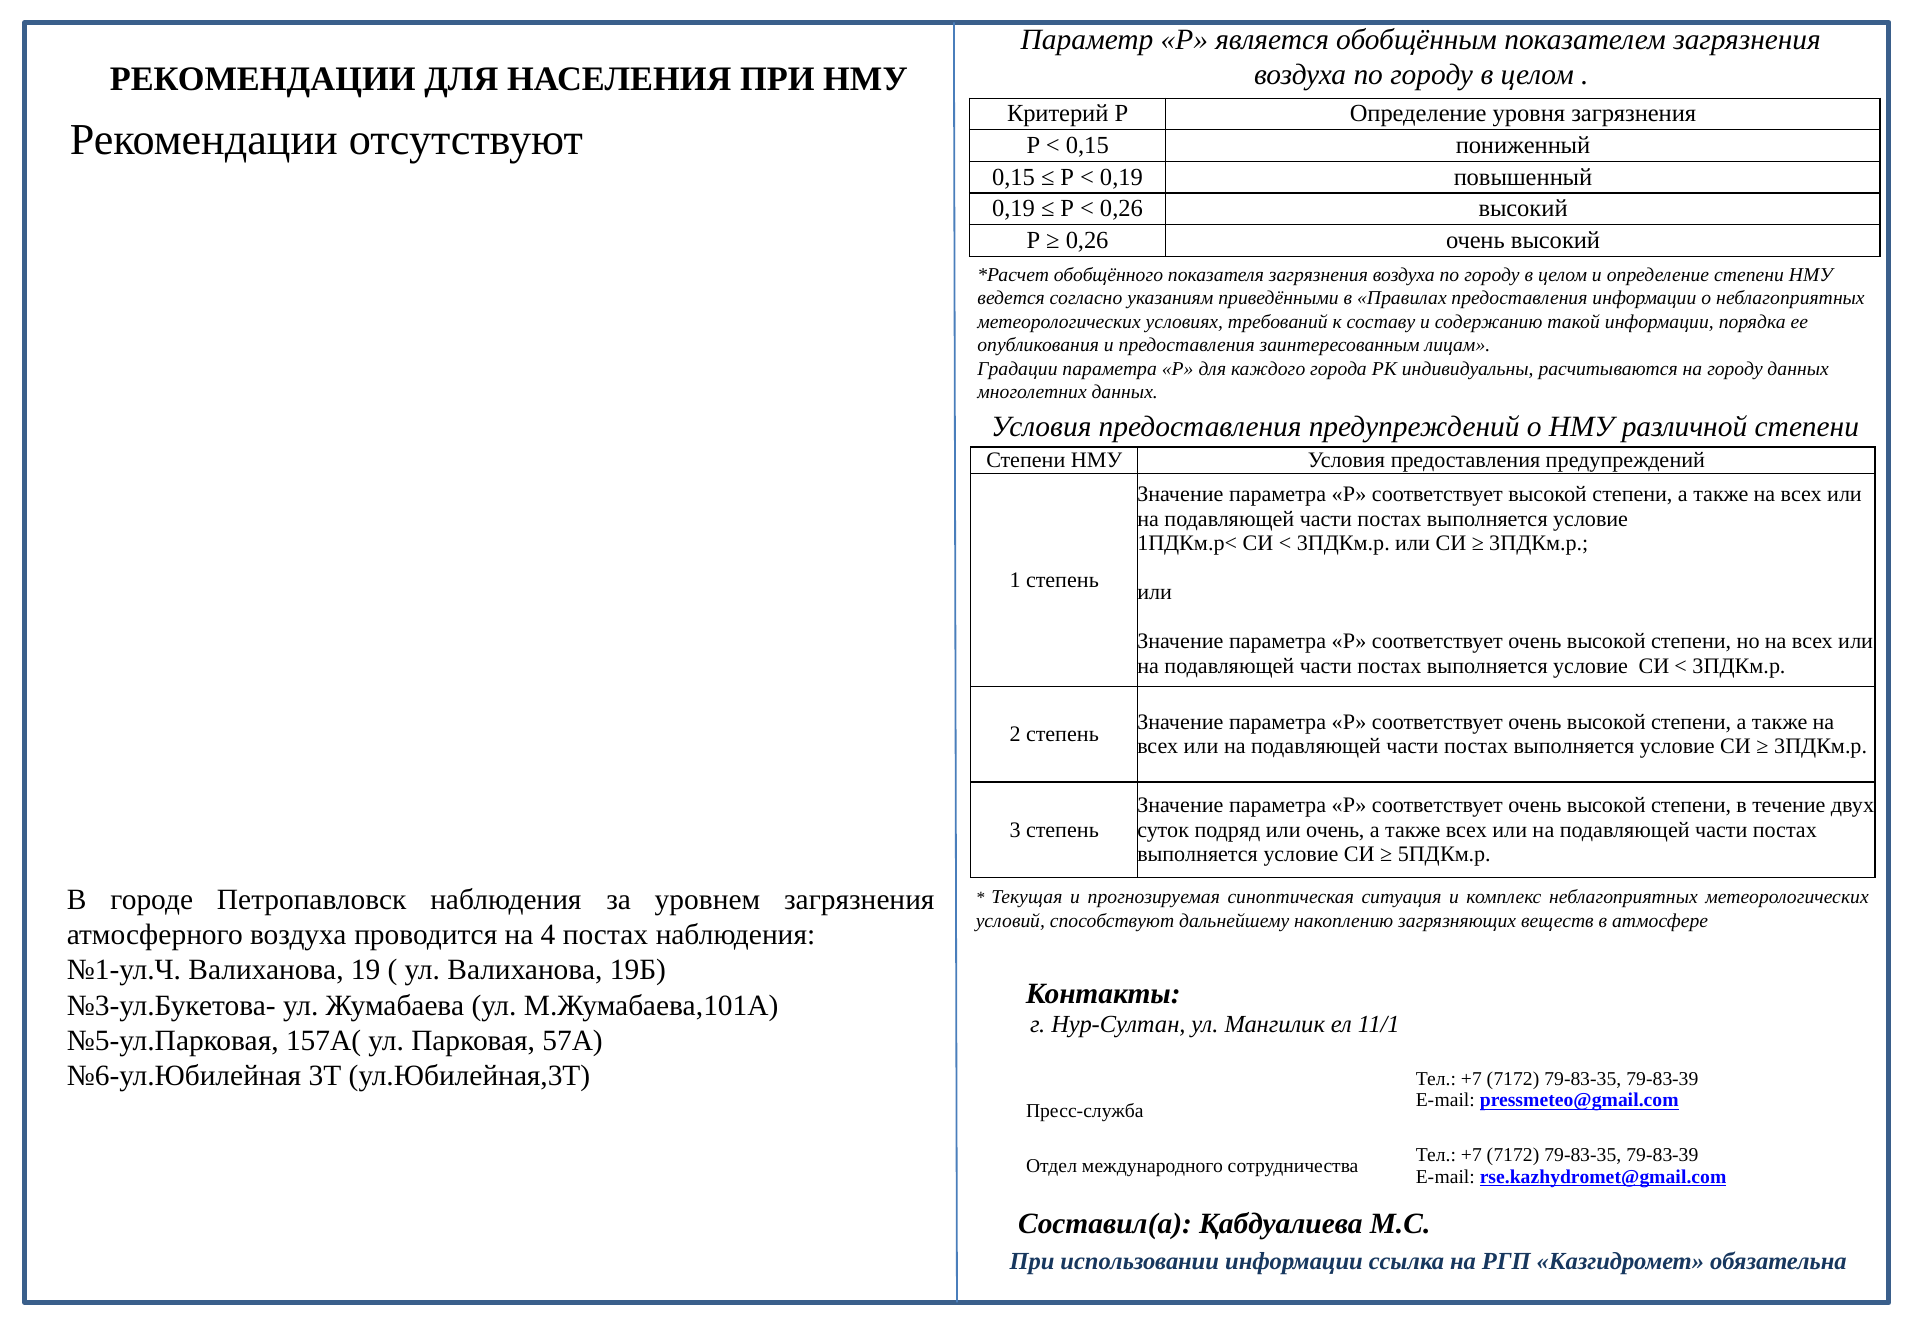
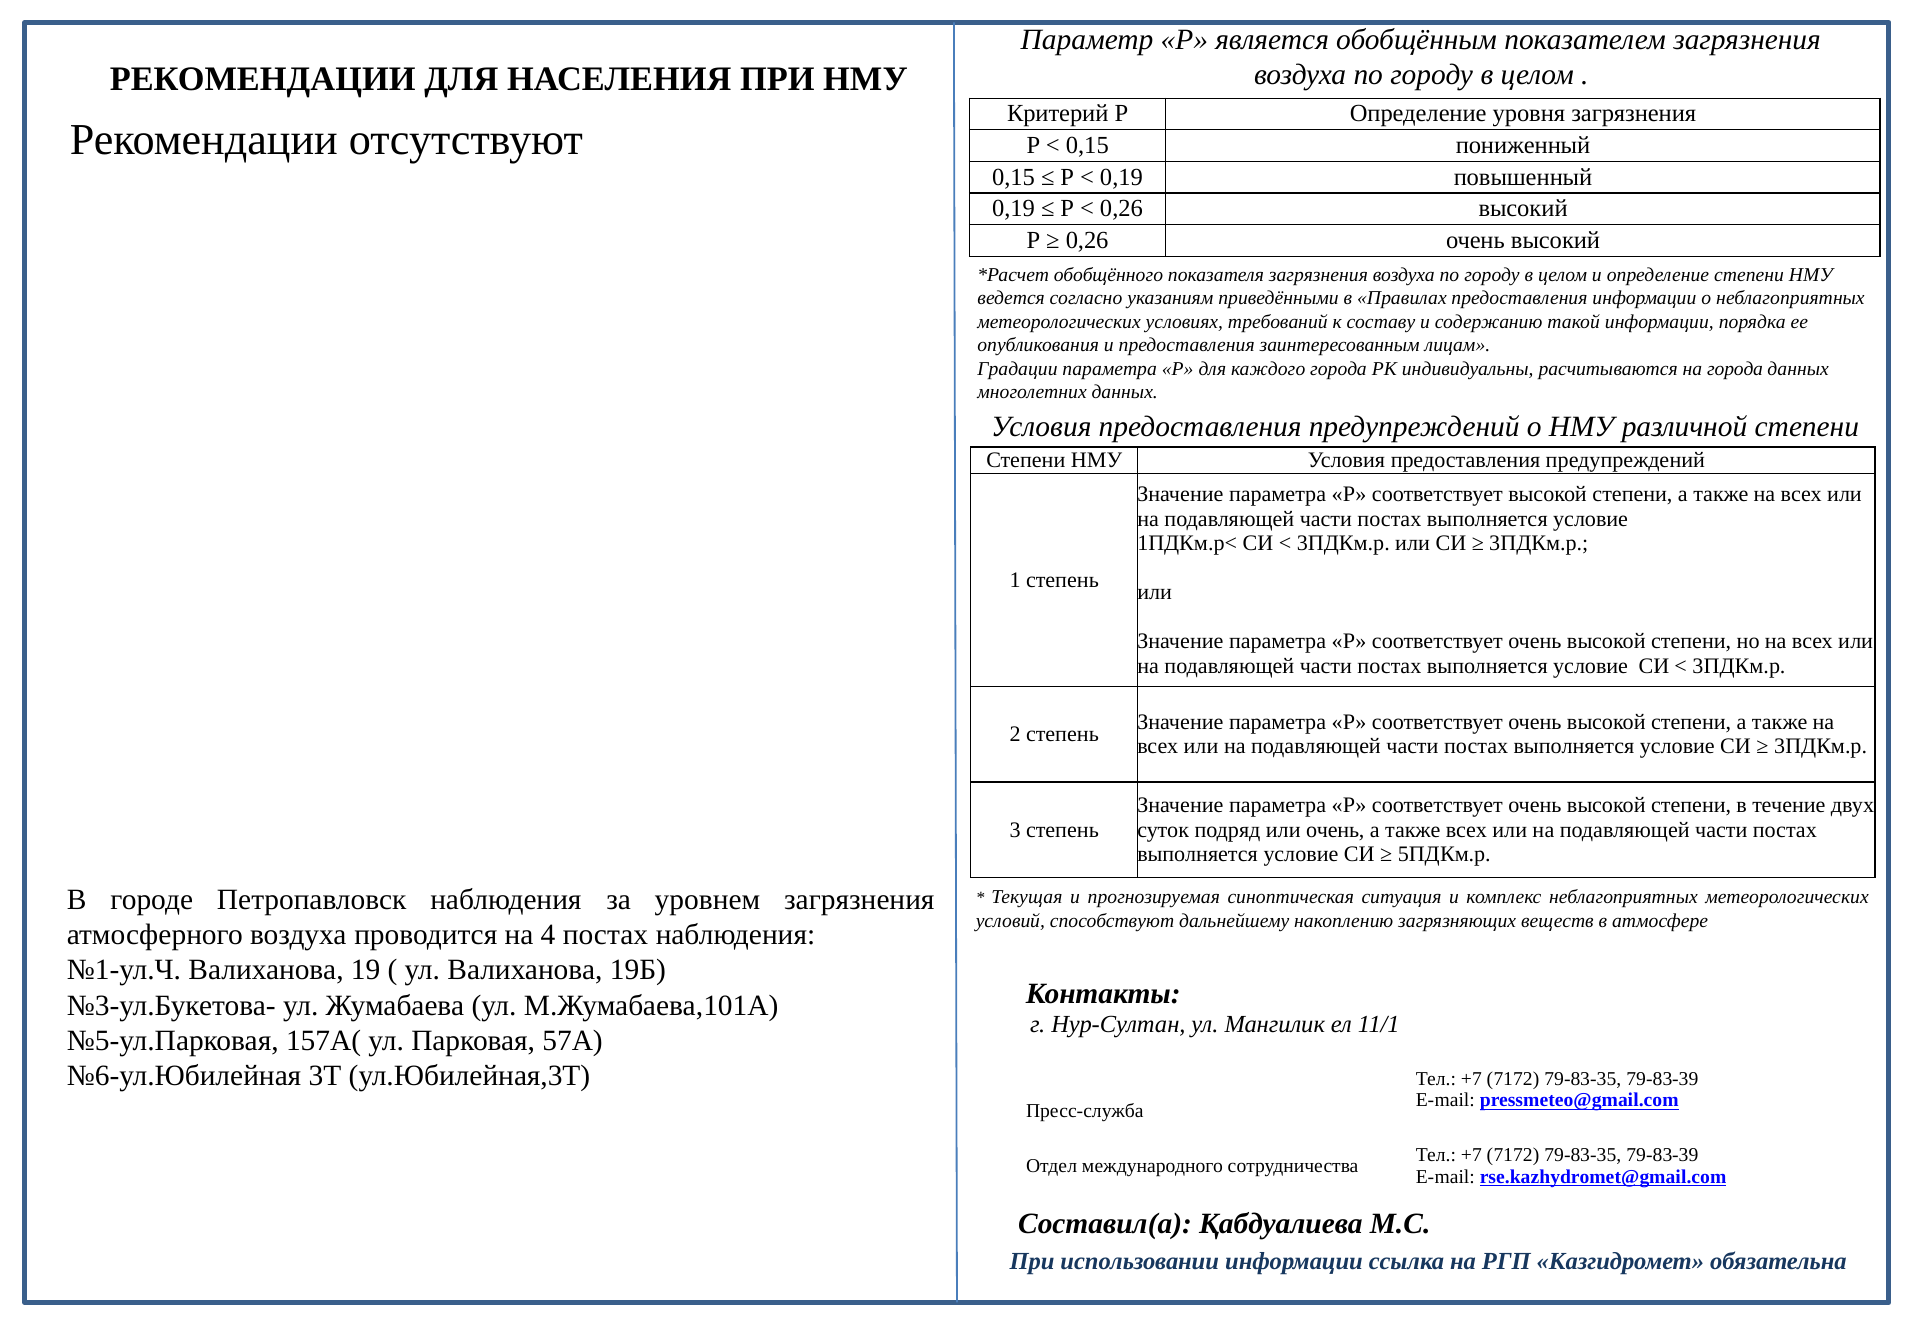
на городу: городу -> города
